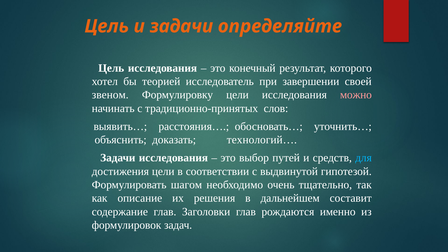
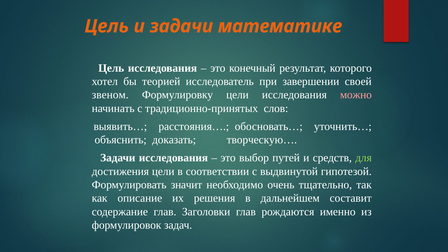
определяйте: определяйте -> математике
технологий…: технологий… -> творческую…
для colour: light blue -> light green
шагом: шагом -> значит
